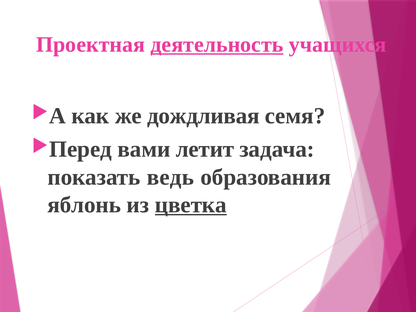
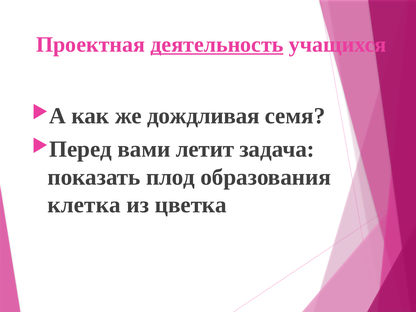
ведь: ведь -> плод
яблонь: яблонь -> клетка
цветка underline: present -> none
